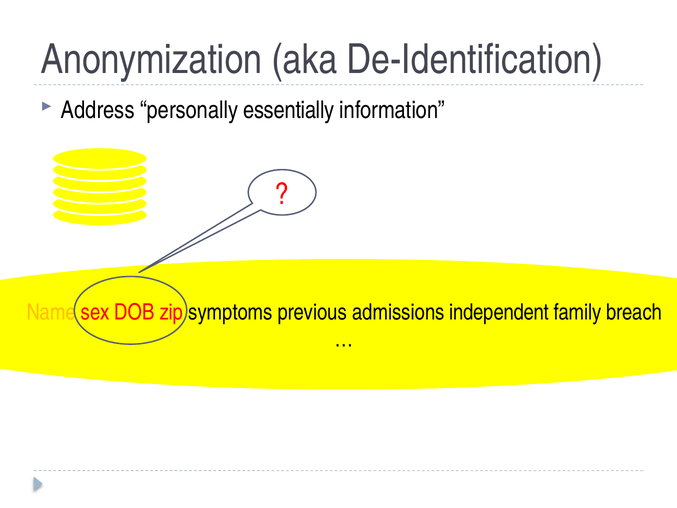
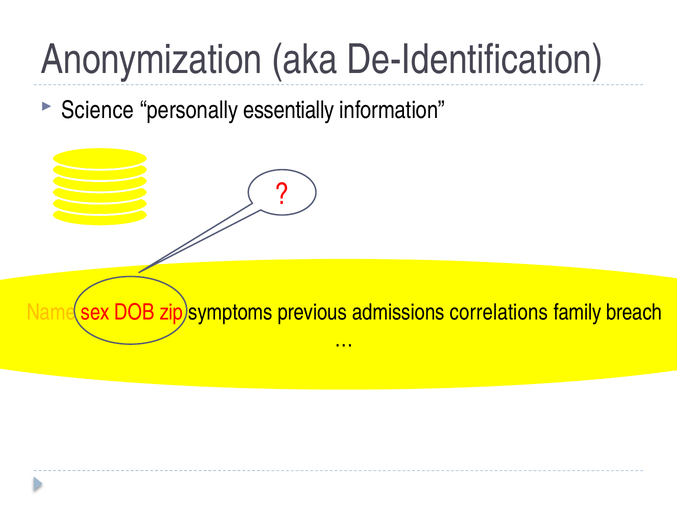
Address: Address -> Science
independent: independent -> correlations
